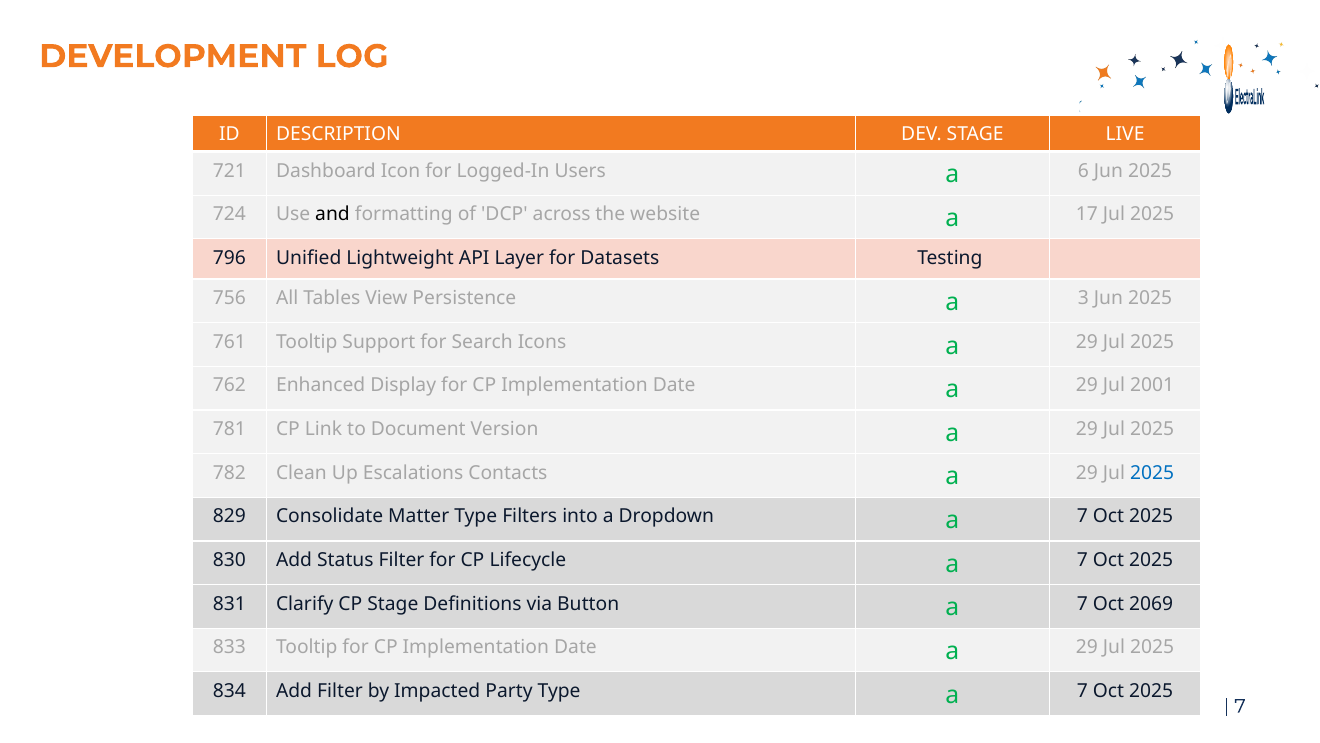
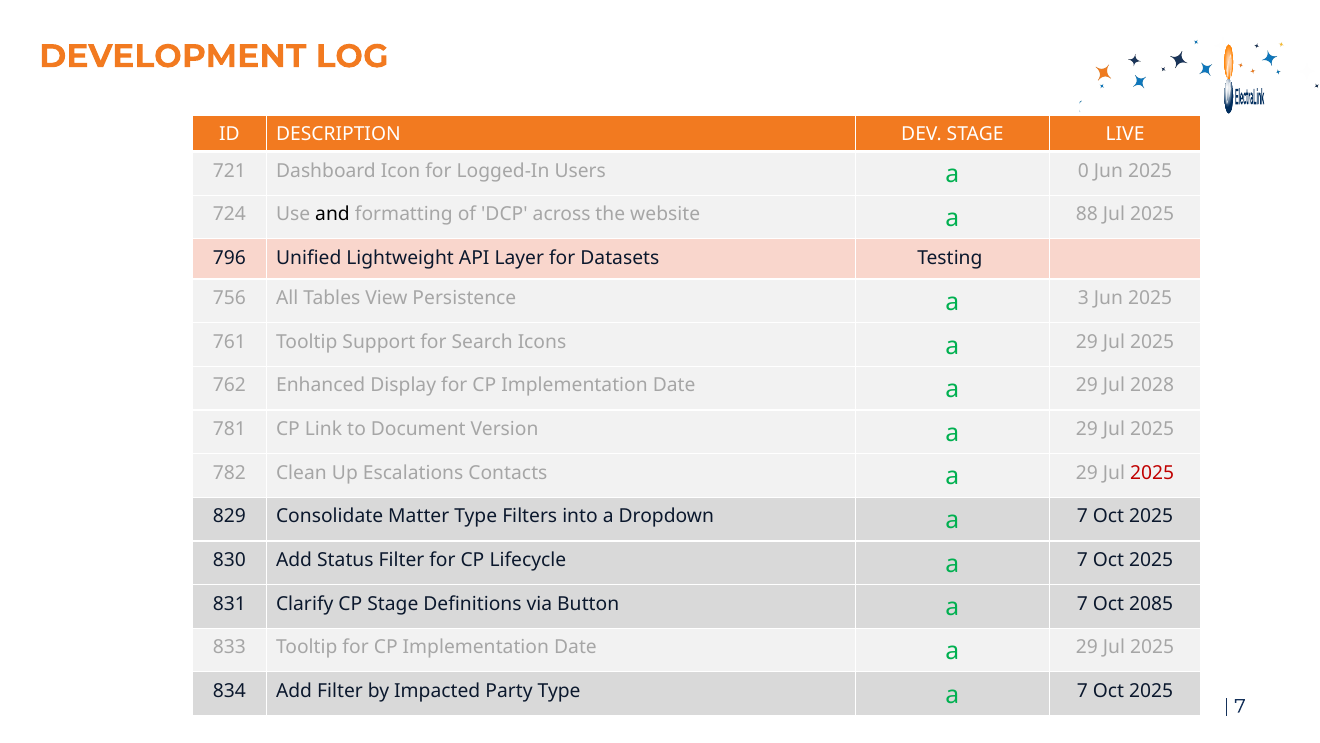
6: 6 -> 0
17: 17 -> 88
2001: 2001 -> 2028
2025 at (1152, 473) colour: blue -> red
2069: 2069 -> 2085
